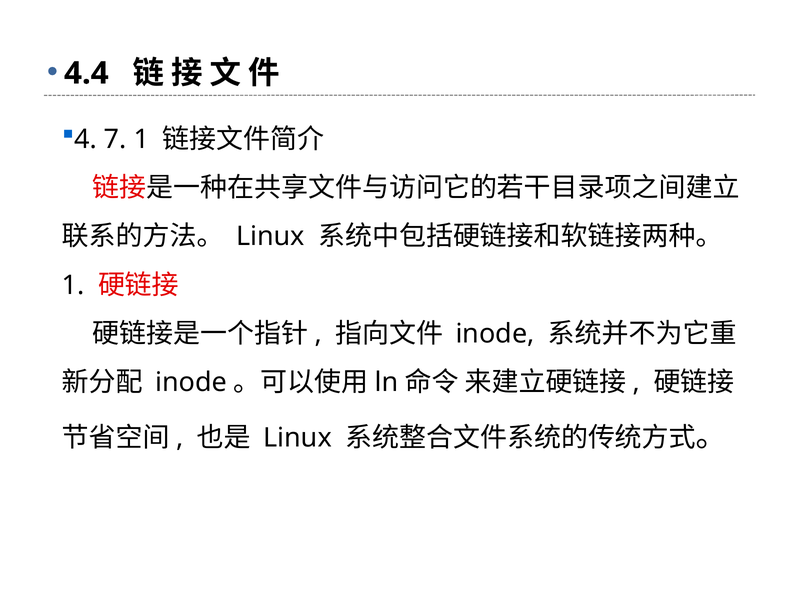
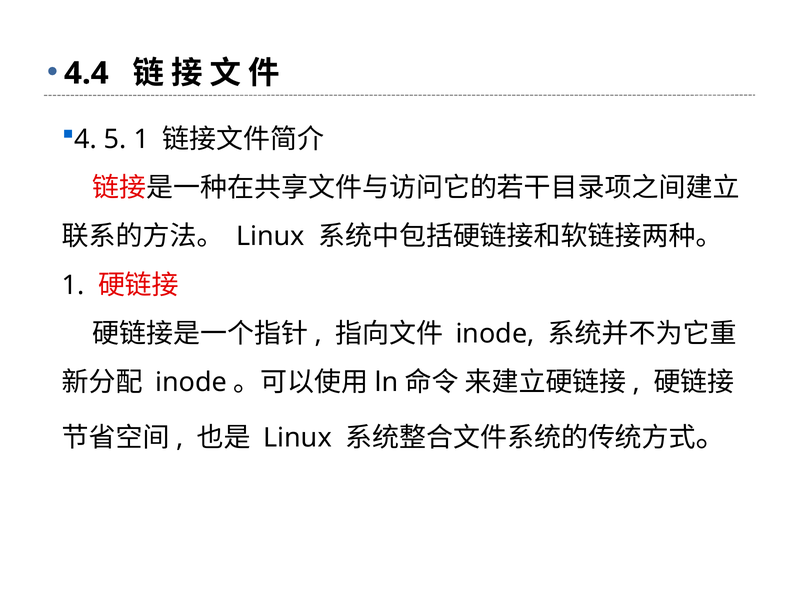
7: 7 -> 5
